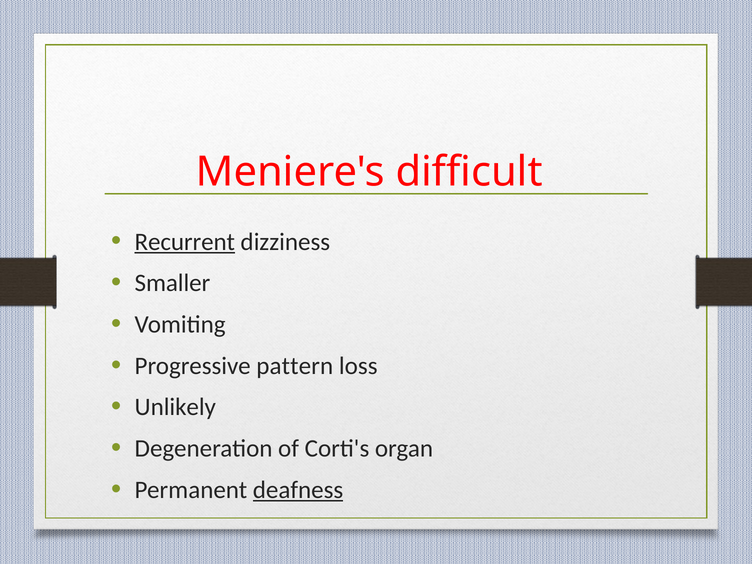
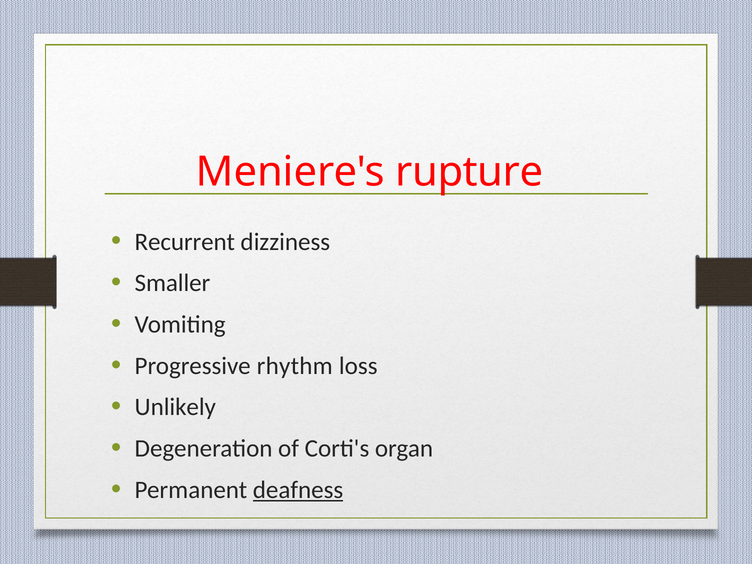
difficult: difficult -> rupture
Recurrent underline: present -> none
pattern: pattern -> rhythm
